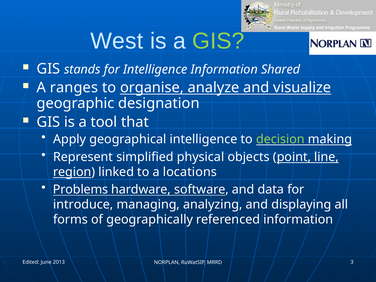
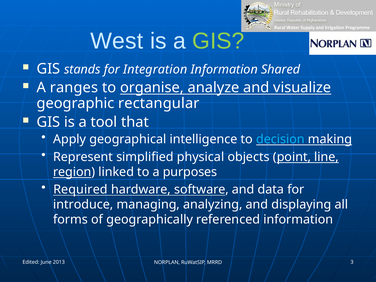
for Intelligence: Intelligence -> Integration
designation: designation -> rectangular
decision colour: light green -> light blue
locations: locations -> purposes
Problems: Problems -> Required
